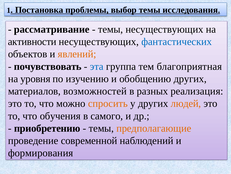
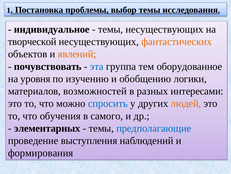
рассматривание: рассматривание -> индивидуальное
активности: активности -> творческой
фантастических colour: blue -> orange
благоприятная: благоприятная -> оборудованное
обобщению других: других -> логики
реализация: реализация -> интересами
спросить colour: orange -> blue
приобретению: приобретению -> элементарных
предполагающие colour: orange -> blue
современной: современной -> выступления
